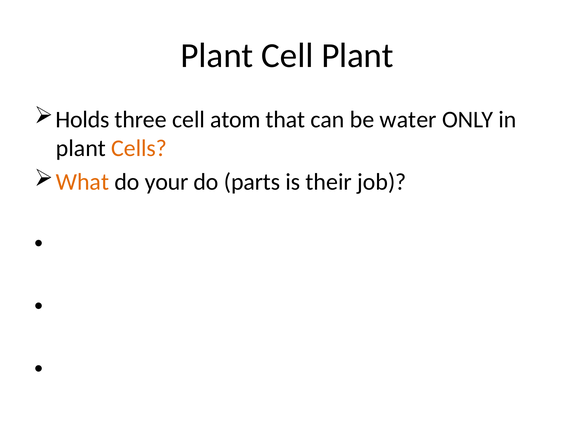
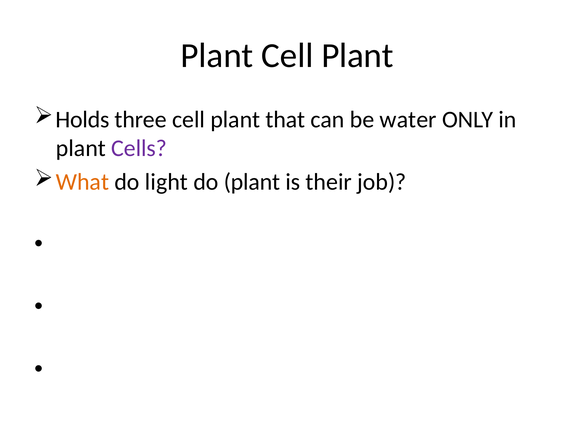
three cell atom: atom -> plant
Cells colour: orange -> purple
your: your -> light
do parts: parts -> plant
